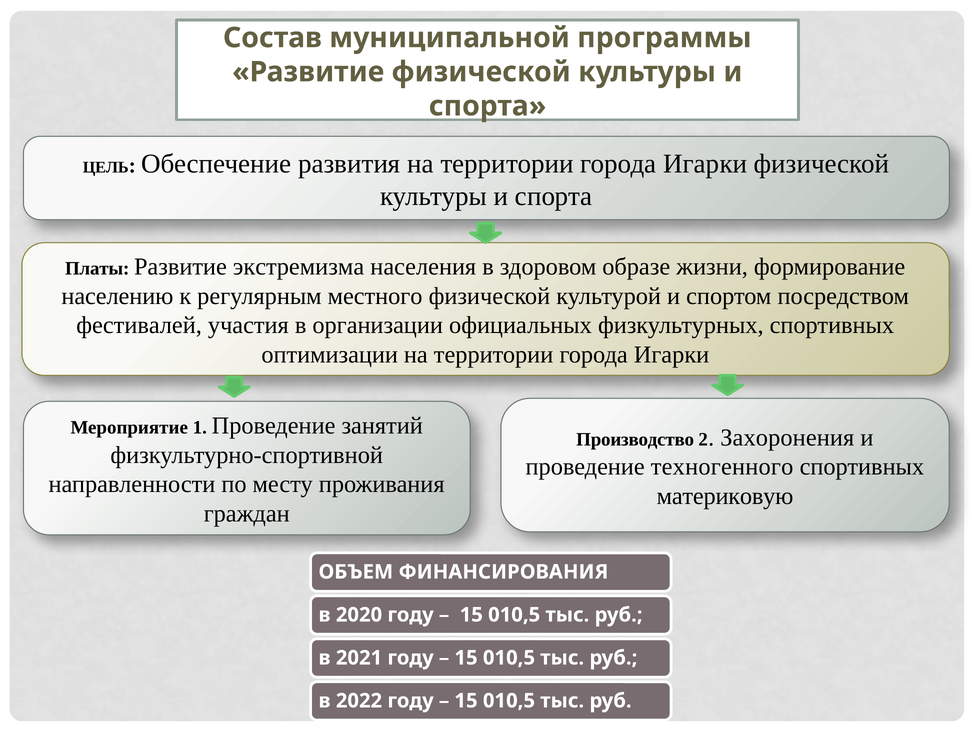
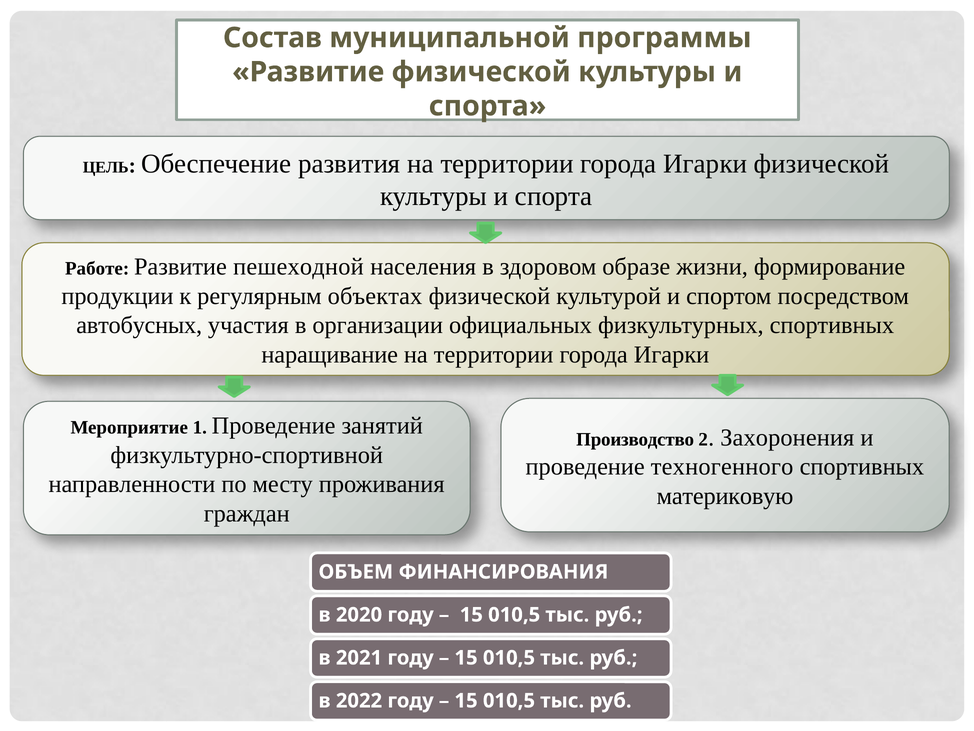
Платы: Платы -> Работе
экстремизма: экстремизма -> пешеходной
населению: населению -> продукции
местного: местного -> объектах
фестивалей: фестивалей -> автобусных
оптимизации: оптимизации -> наращивание
